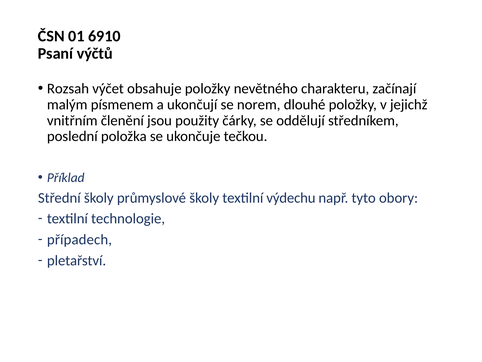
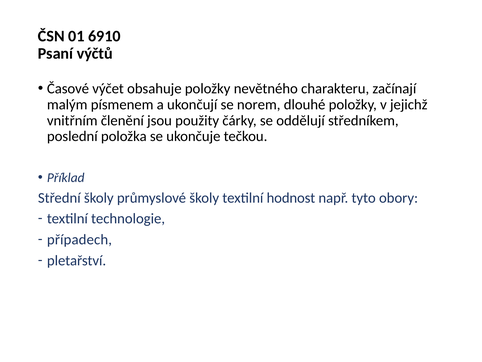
Rozsah: Rozsah -> Časové
výdechu: výdechu -> hodnost
